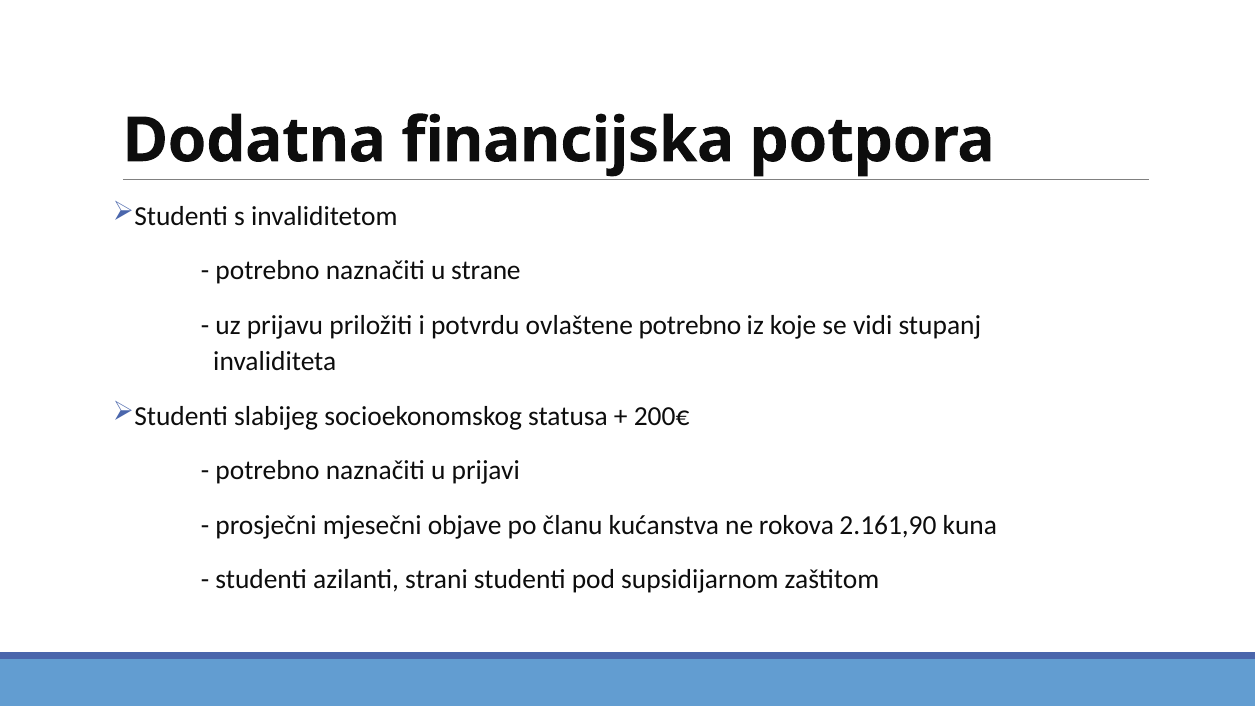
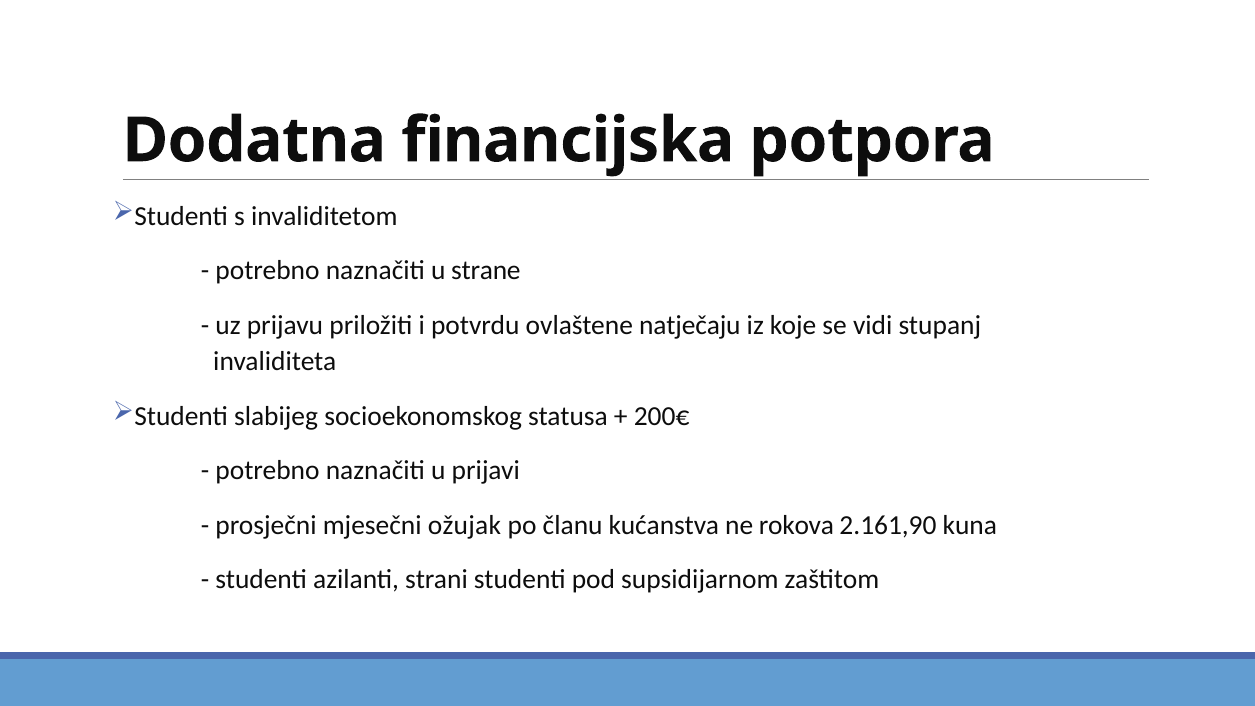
ovlaštene potrebno: potrebno -> natječaju
objave: objave -> ožujak
